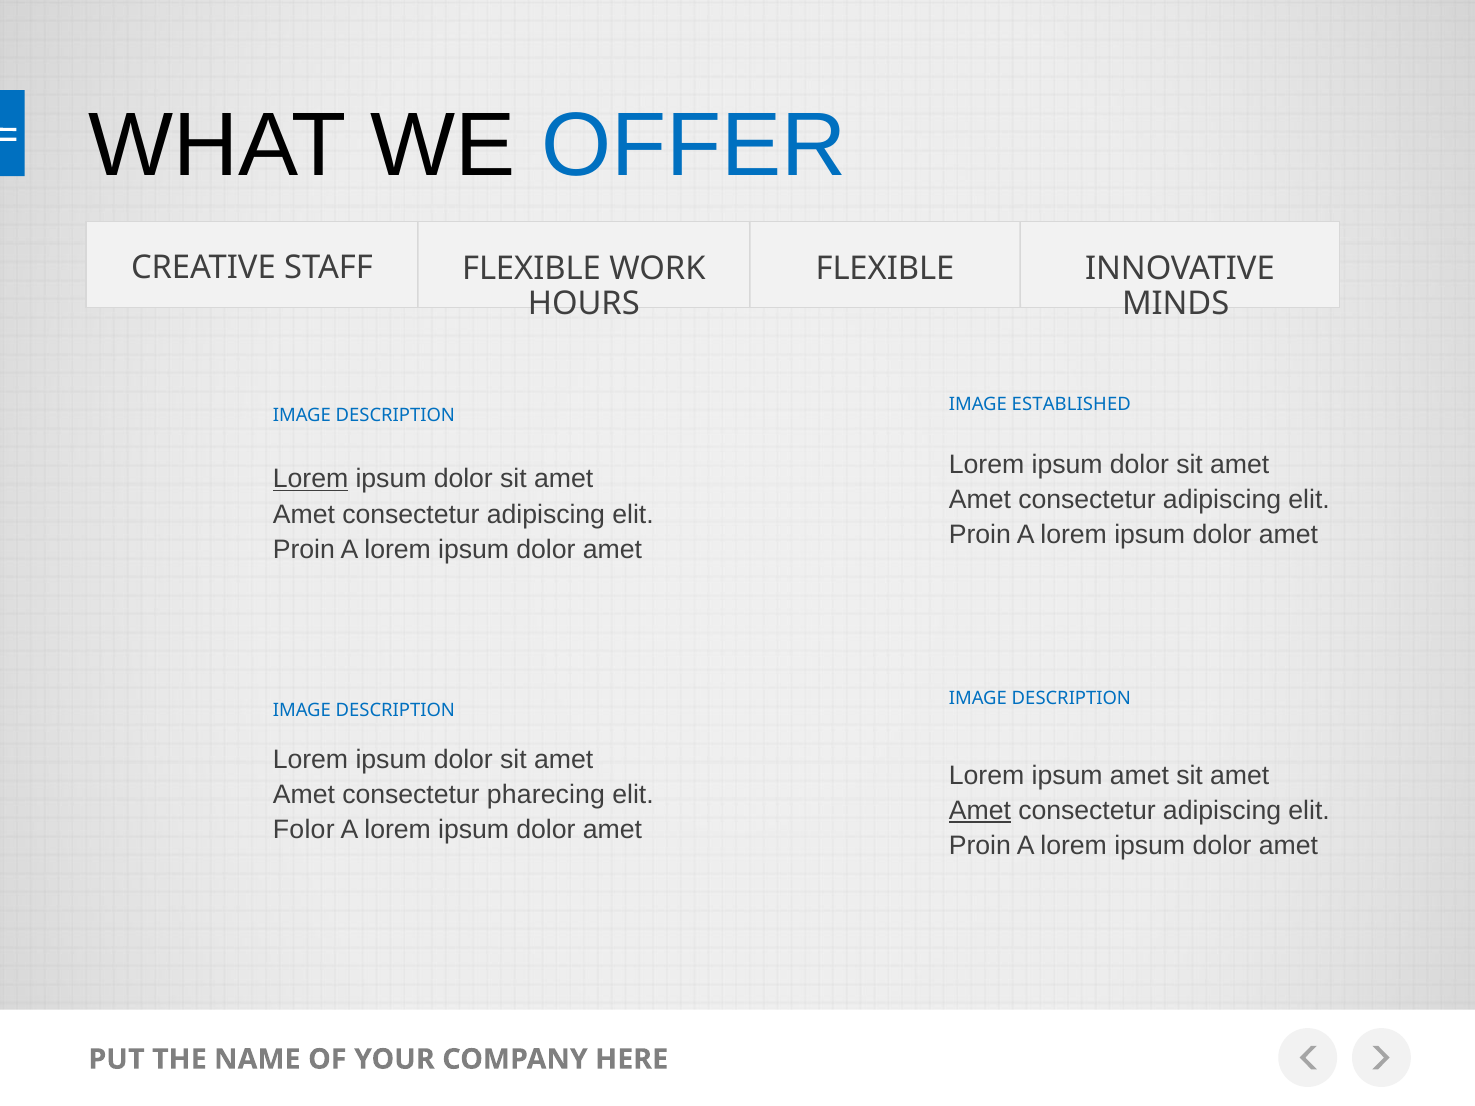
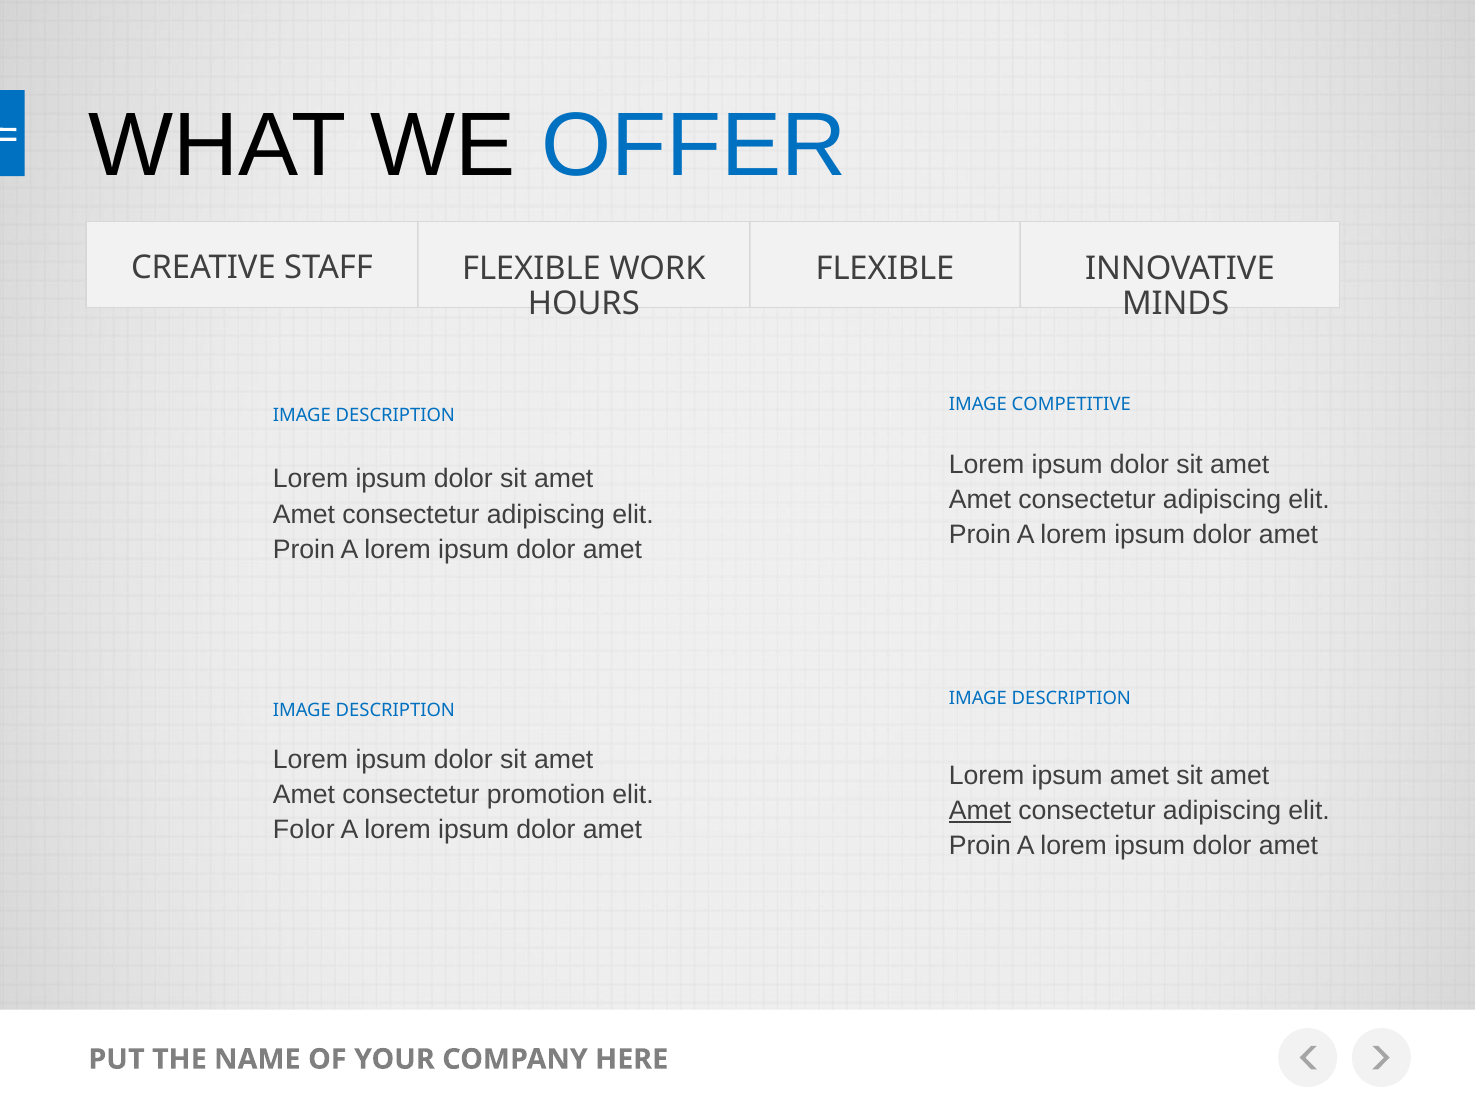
ESTABLISHED: ESTABLISHED -> COMPETITIVE
Lorem at (311, 479) underline: present -> none
pharecing: pharecing -> promotion
